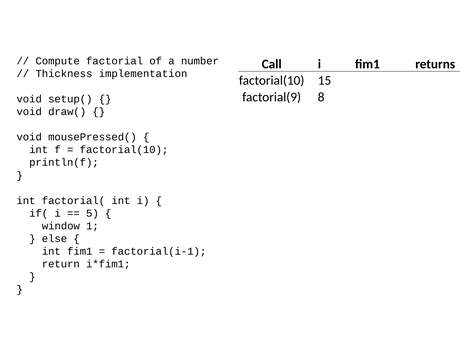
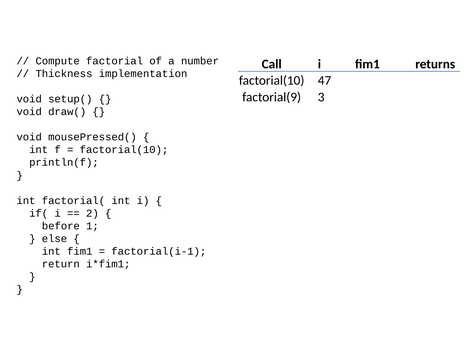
15: 15 -> 47
8: 8 -> 3
5: 5 -> 2
window: window -> before
